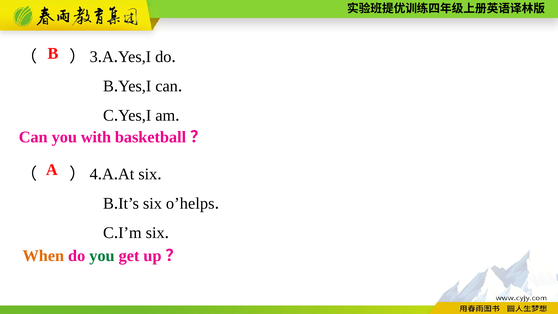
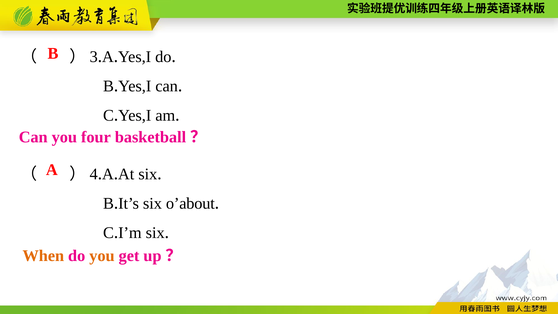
with: with -> four
o’helps: o’helps -> o’about
you at (102, 256) colour: green -> orange
